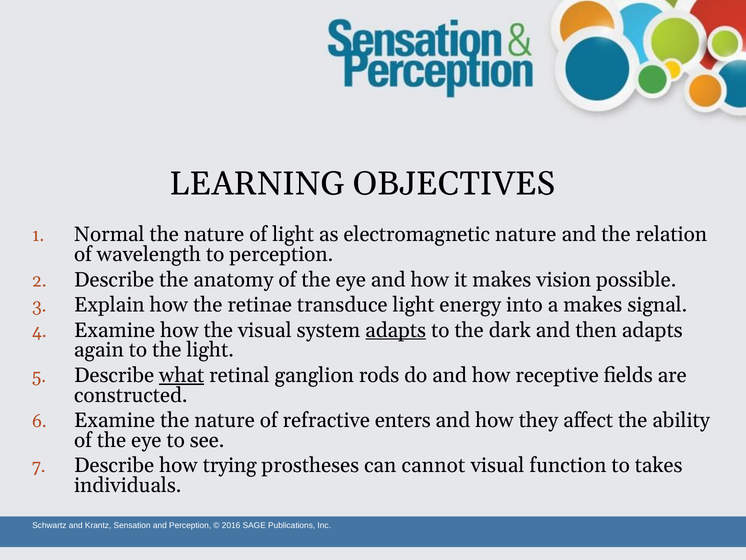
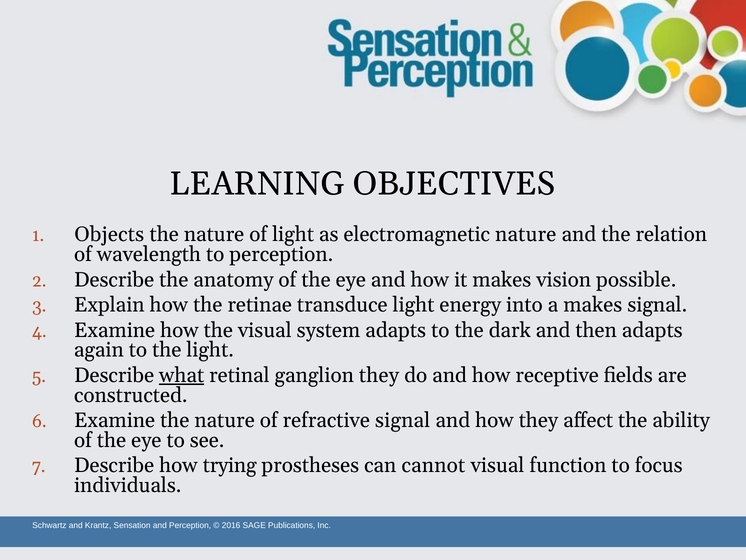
Normal: Normal -> Objects
adapts at (396, 330) underline: present -> none
ganglion rods: rods -> they
refractive enters: enters -> signal
takes: takes -> focus
